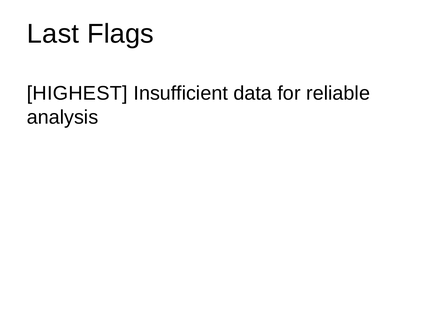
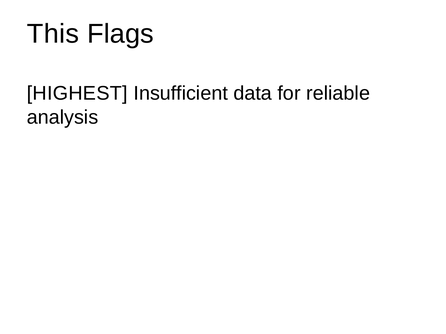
Last: Last -> This
